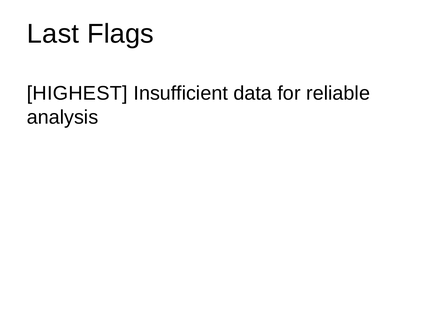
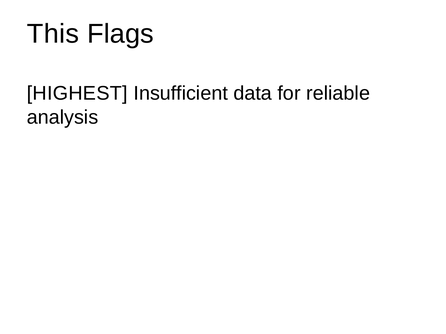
Last: Last -> This
